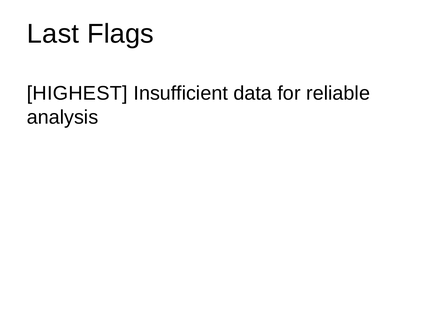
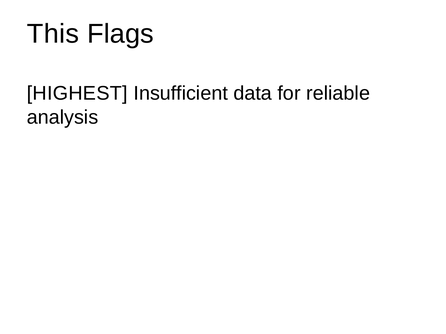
Last: Last -> This
